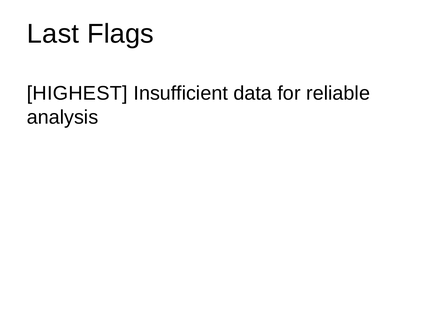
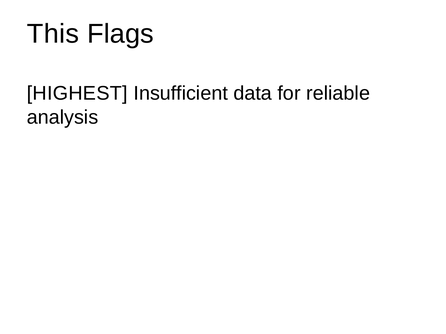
Last: Last -> This
